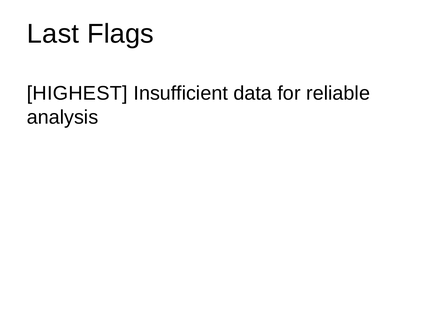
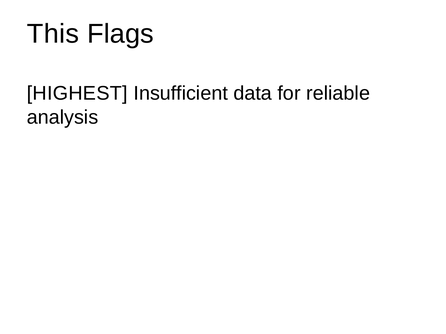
Last: Last -> This
